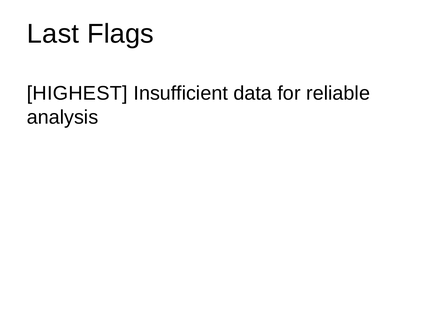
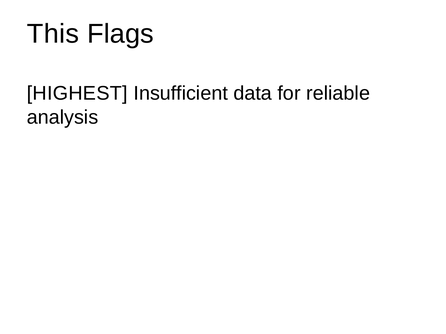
Last: Last -> This
